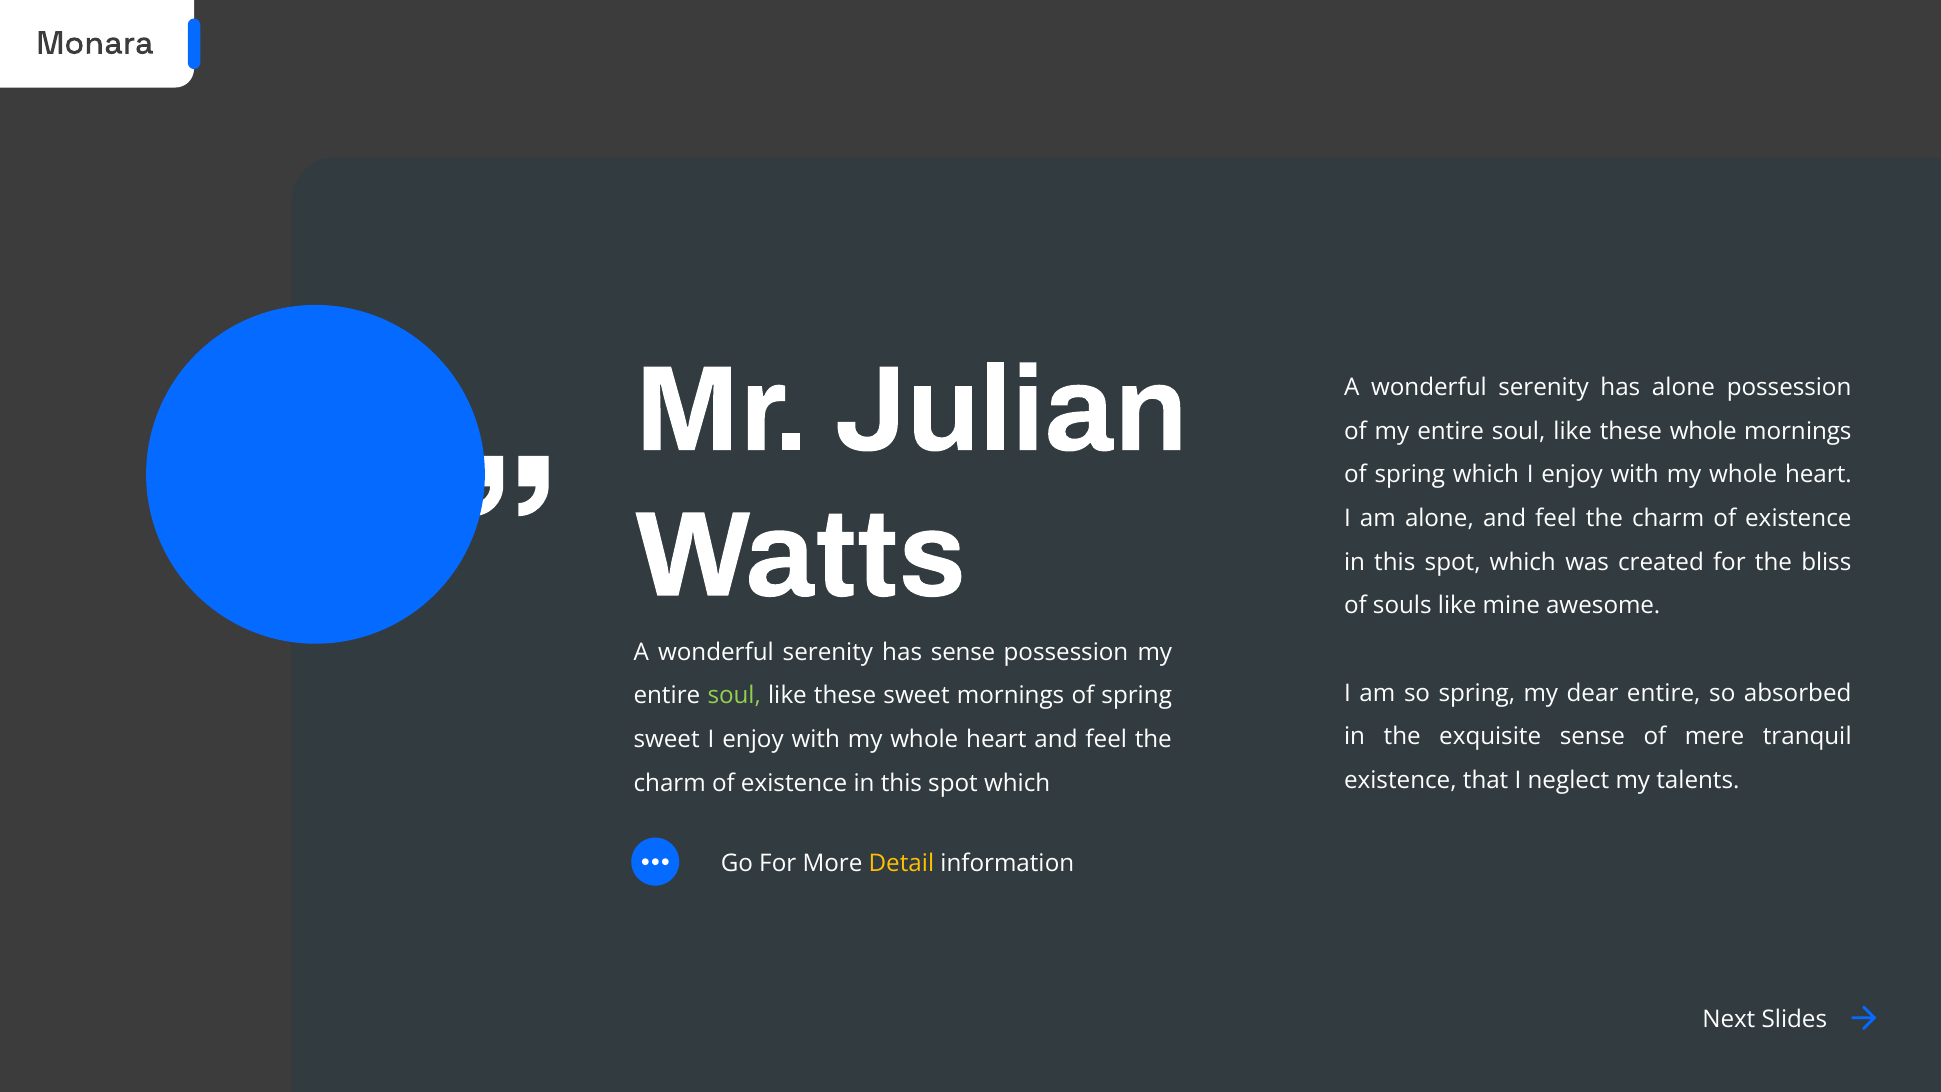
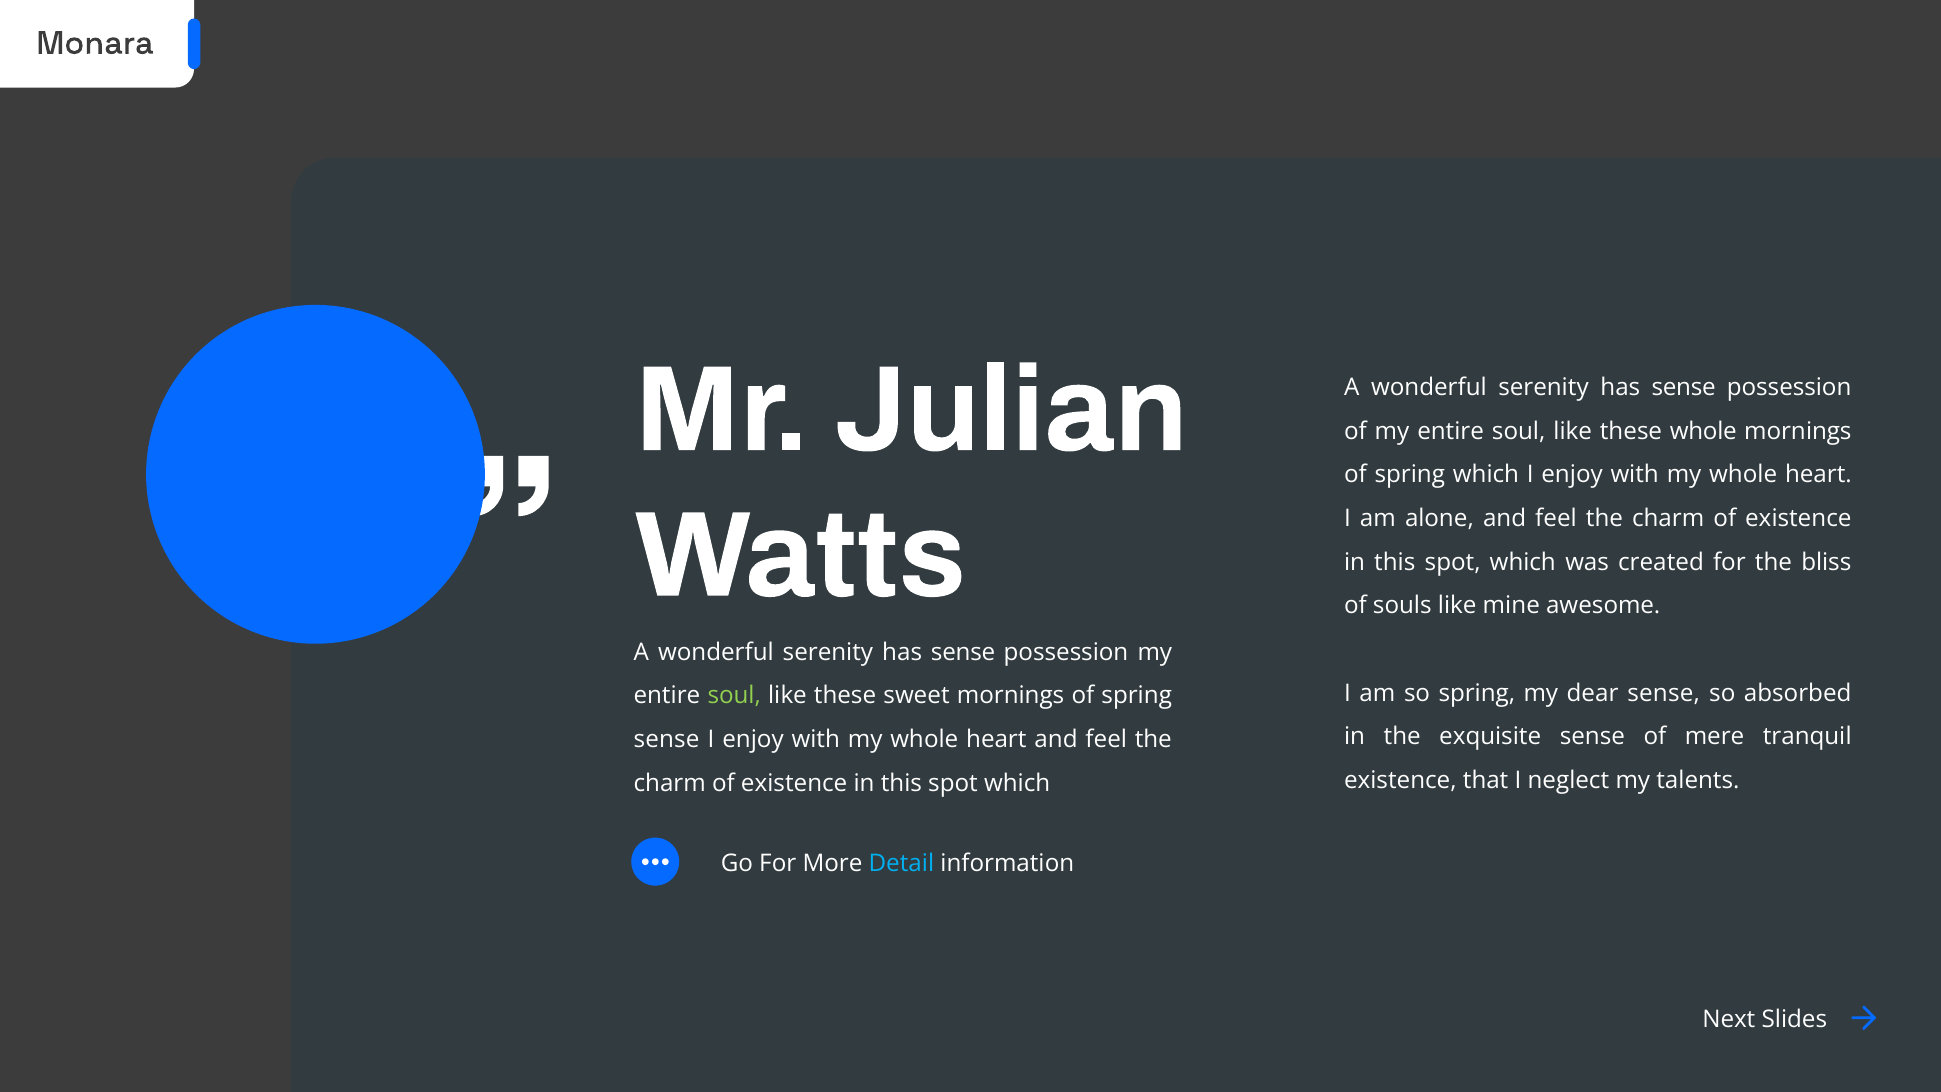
alone at (1683, 387): alone -> sense
dear entire: entire -> sense
sweet at (667, 739): sweet -> sense
Detail colour: yellow -> light blue
